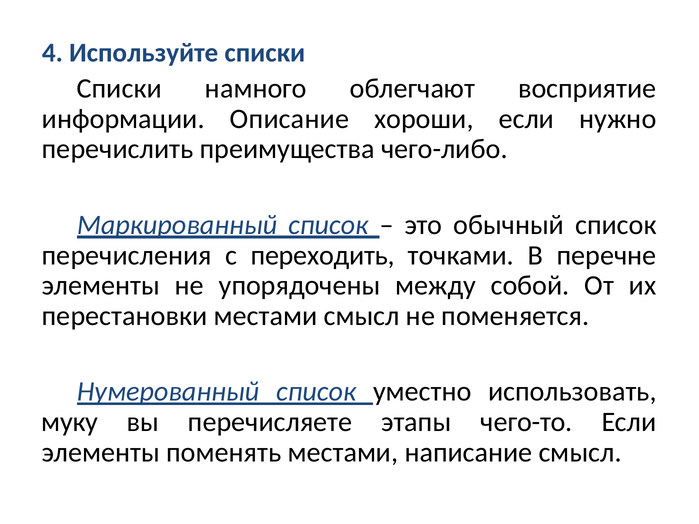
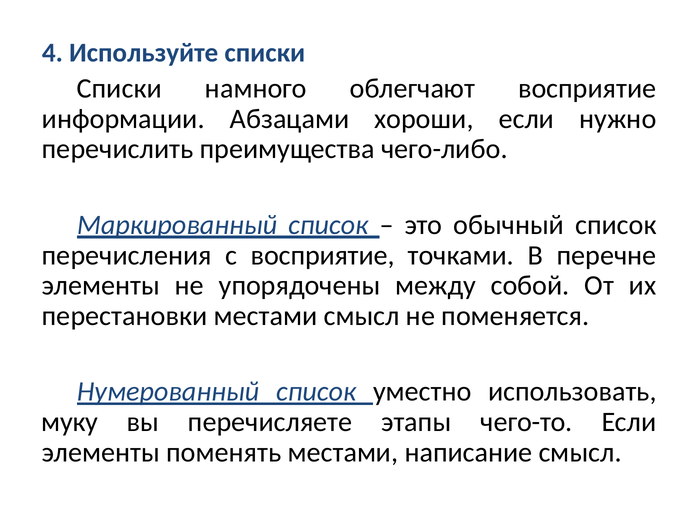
Описание: Описание -> Абзацами
с переходить: переходить -> восприятие
